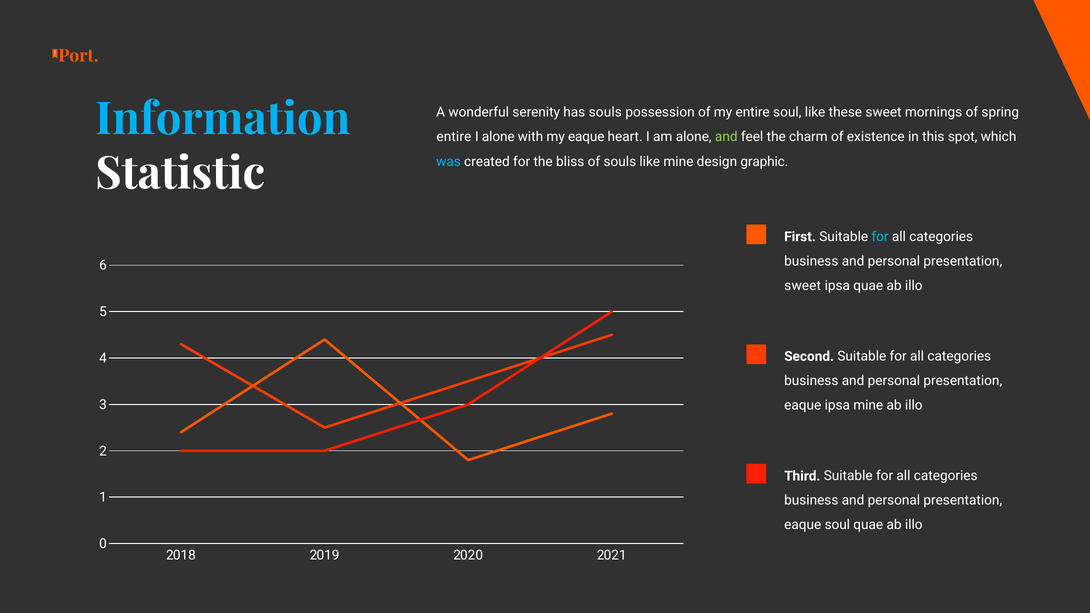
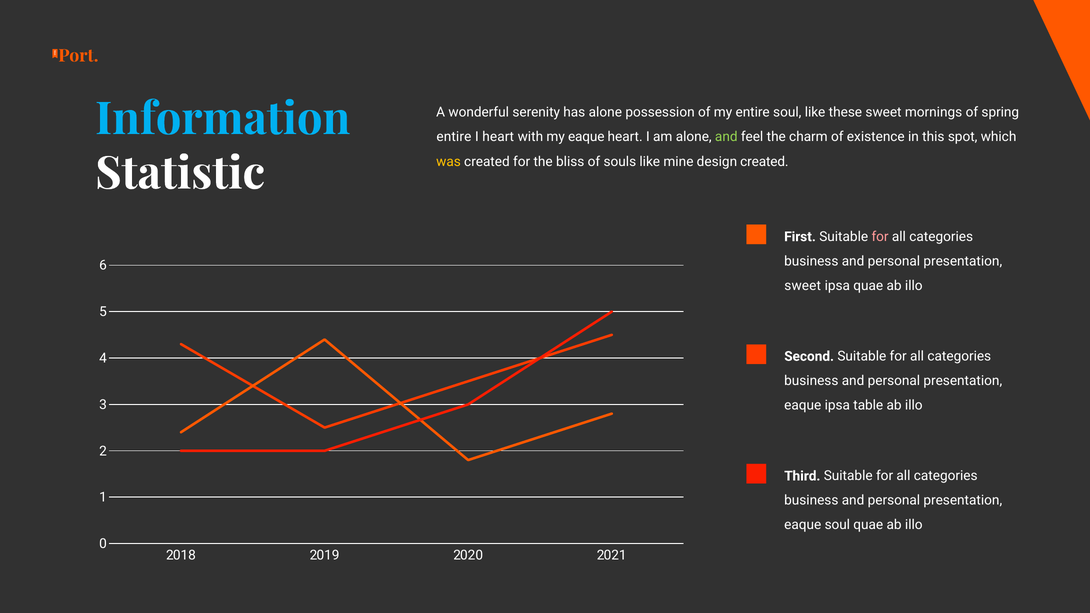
has souls: souls -> alone
I alone: alone -> heart
was colour: light blue -> yellow
design graphic: graphic -> created
for at (880, 237) colour: light blue -> pink
ipsa mine: mine -> table
